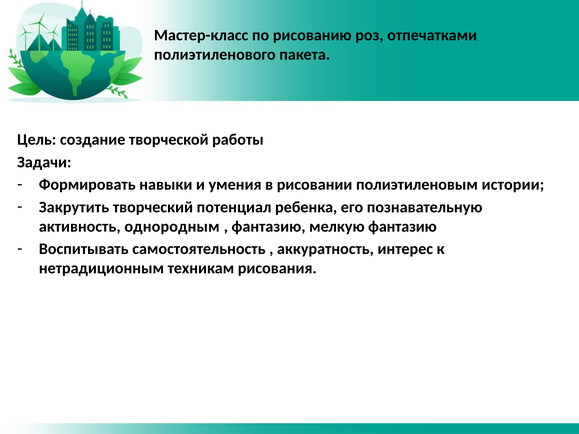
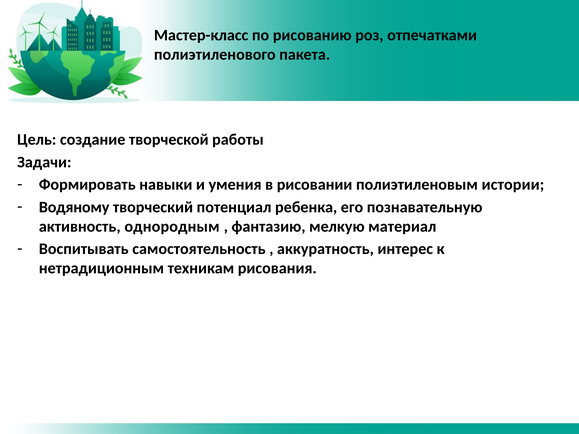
Закрутить: Закрутить -> Водяному
мелкую фантазию: фантазию -> материал
